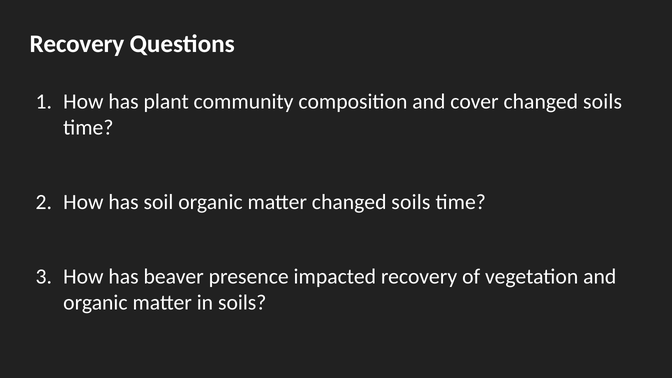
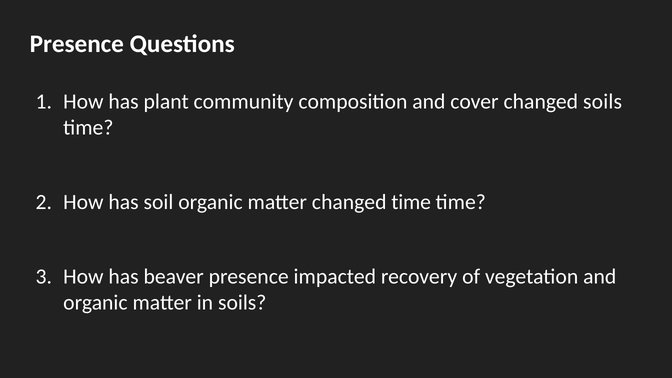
Recovery at (77, 44): Recovery -> Presence
matter changed soils: soils -> time
